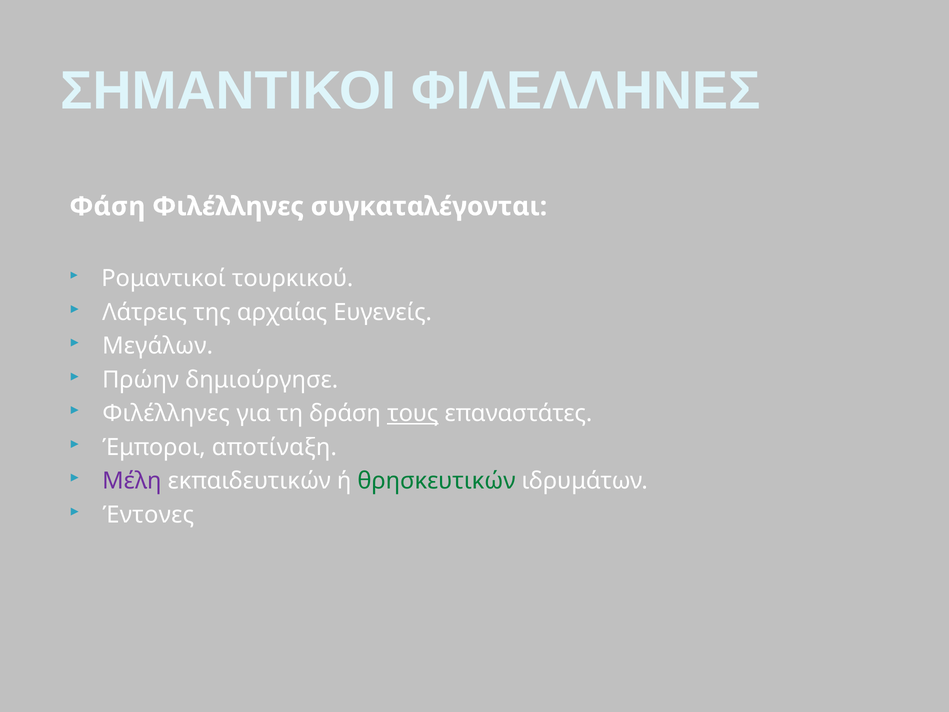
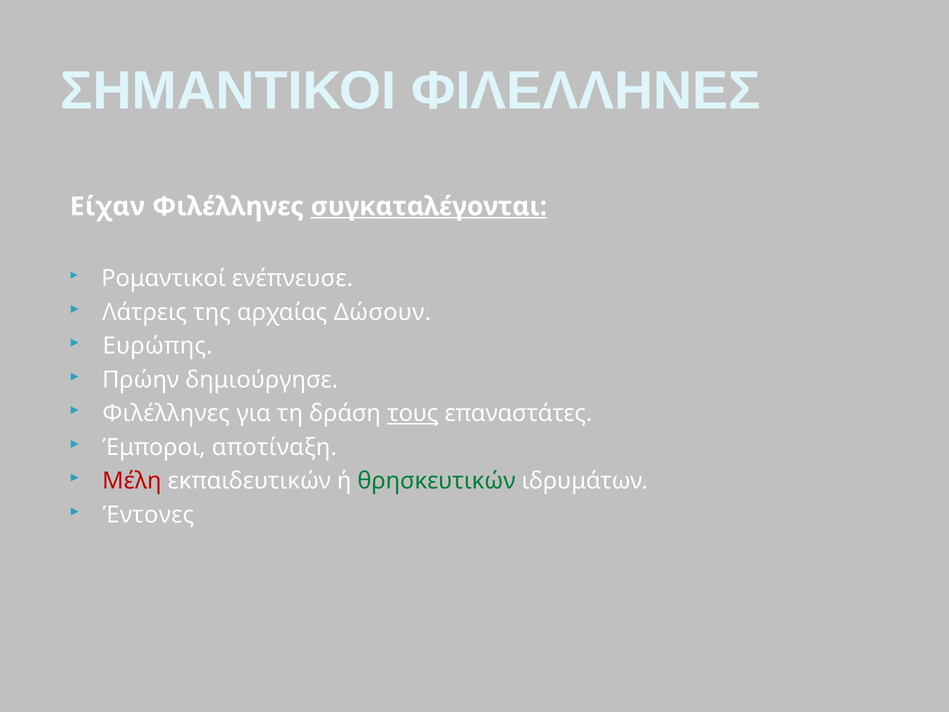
Φάση: Φάση -> Είχαν
συγκαταλέγονται underline: none -> present
τουρκικού: τουρκικού -> ενέπνευσε
Ευγενείς: Ευγενείς -> Δώσουν
Μεγάλων: Μεγάλων -> Ευρώπης
Μέλη colour: purple -> red
